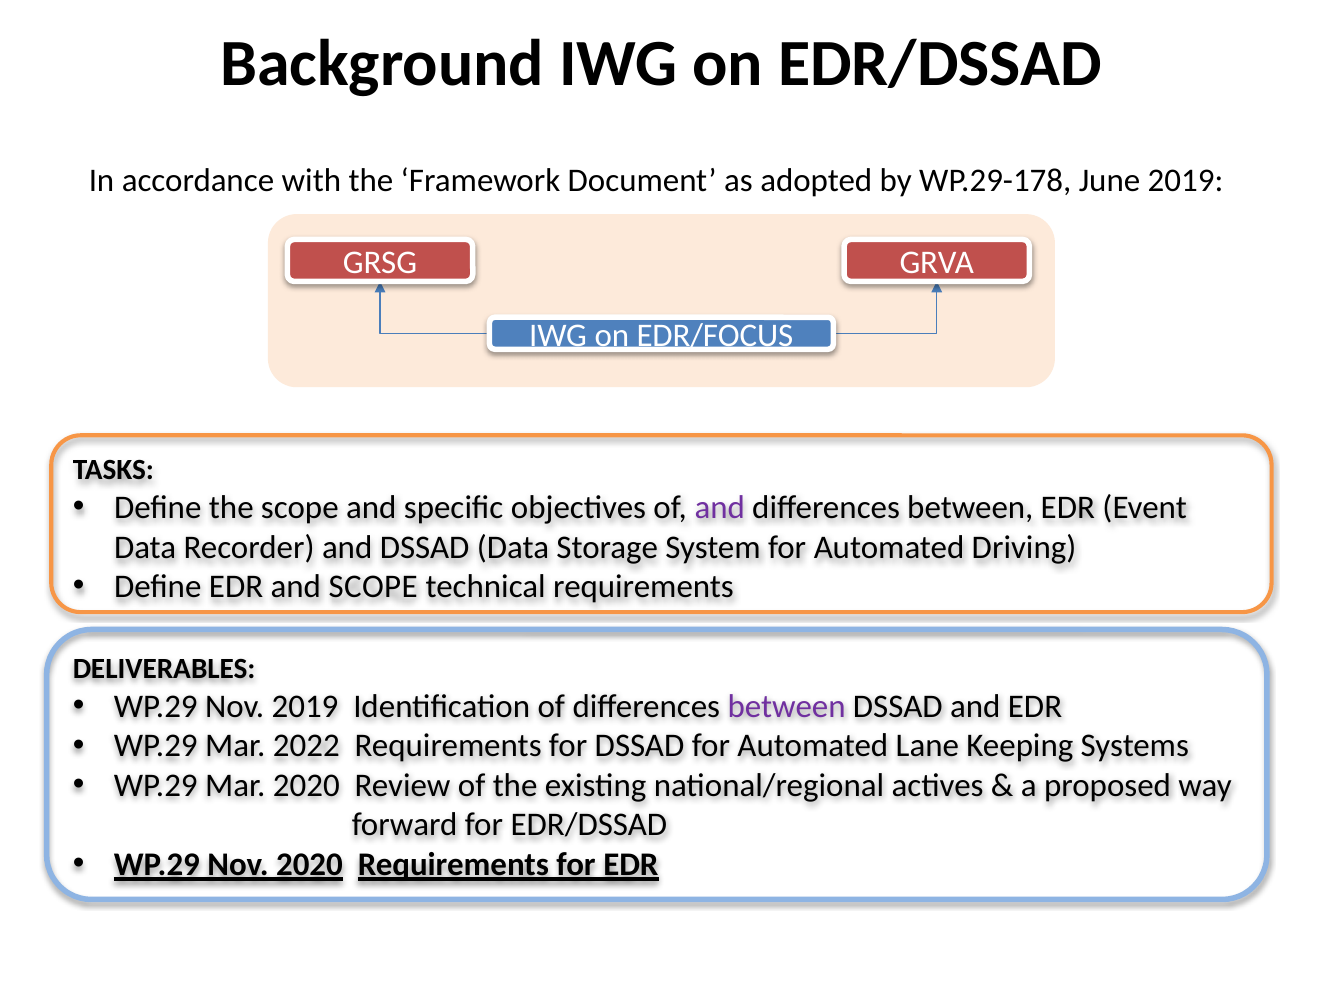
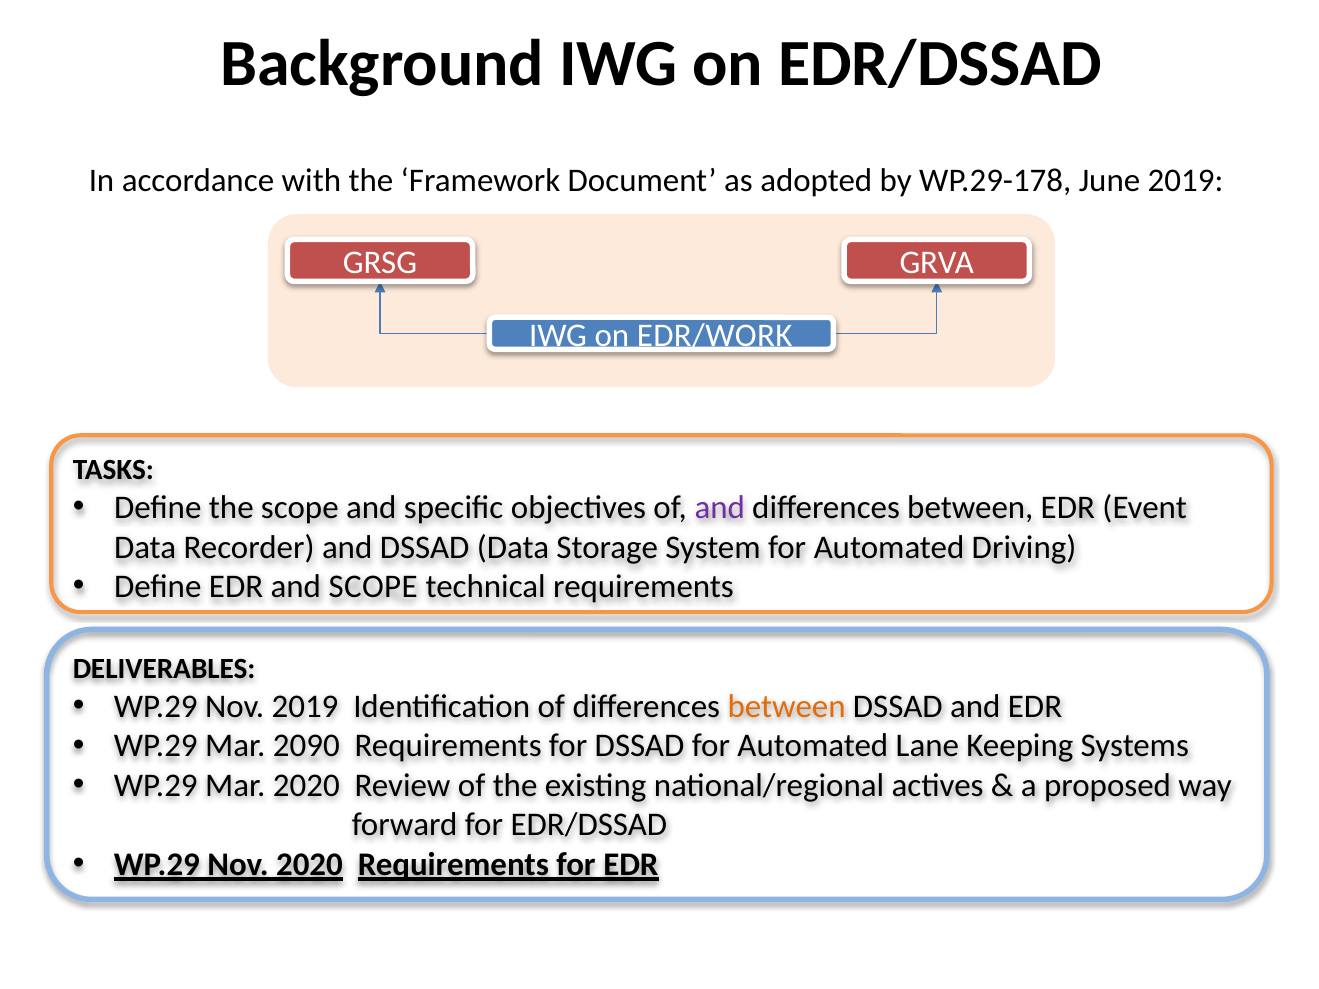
EDR/FOCUS: EDR/FOCUS -> EDR/WORK
between at (787, 707) colour: purple -> orange
2022: 2022 -> 2090
